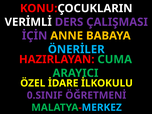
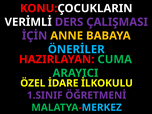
0.SINIF: 0.SINIF -> 1.SINIF
